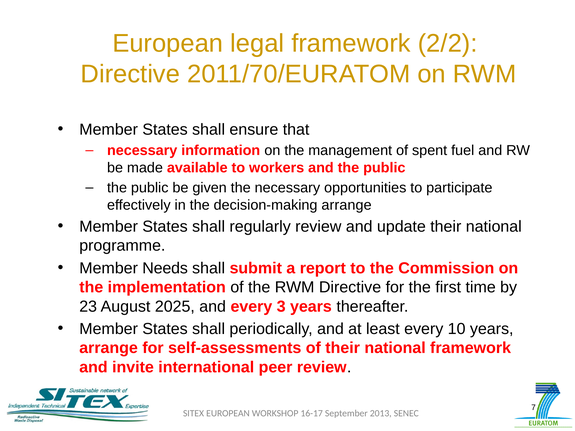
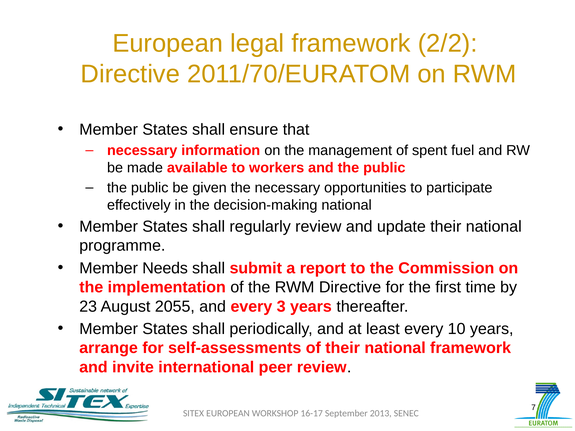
decision-making arrange: arrange -> national
2025: 2025 -> 2055
